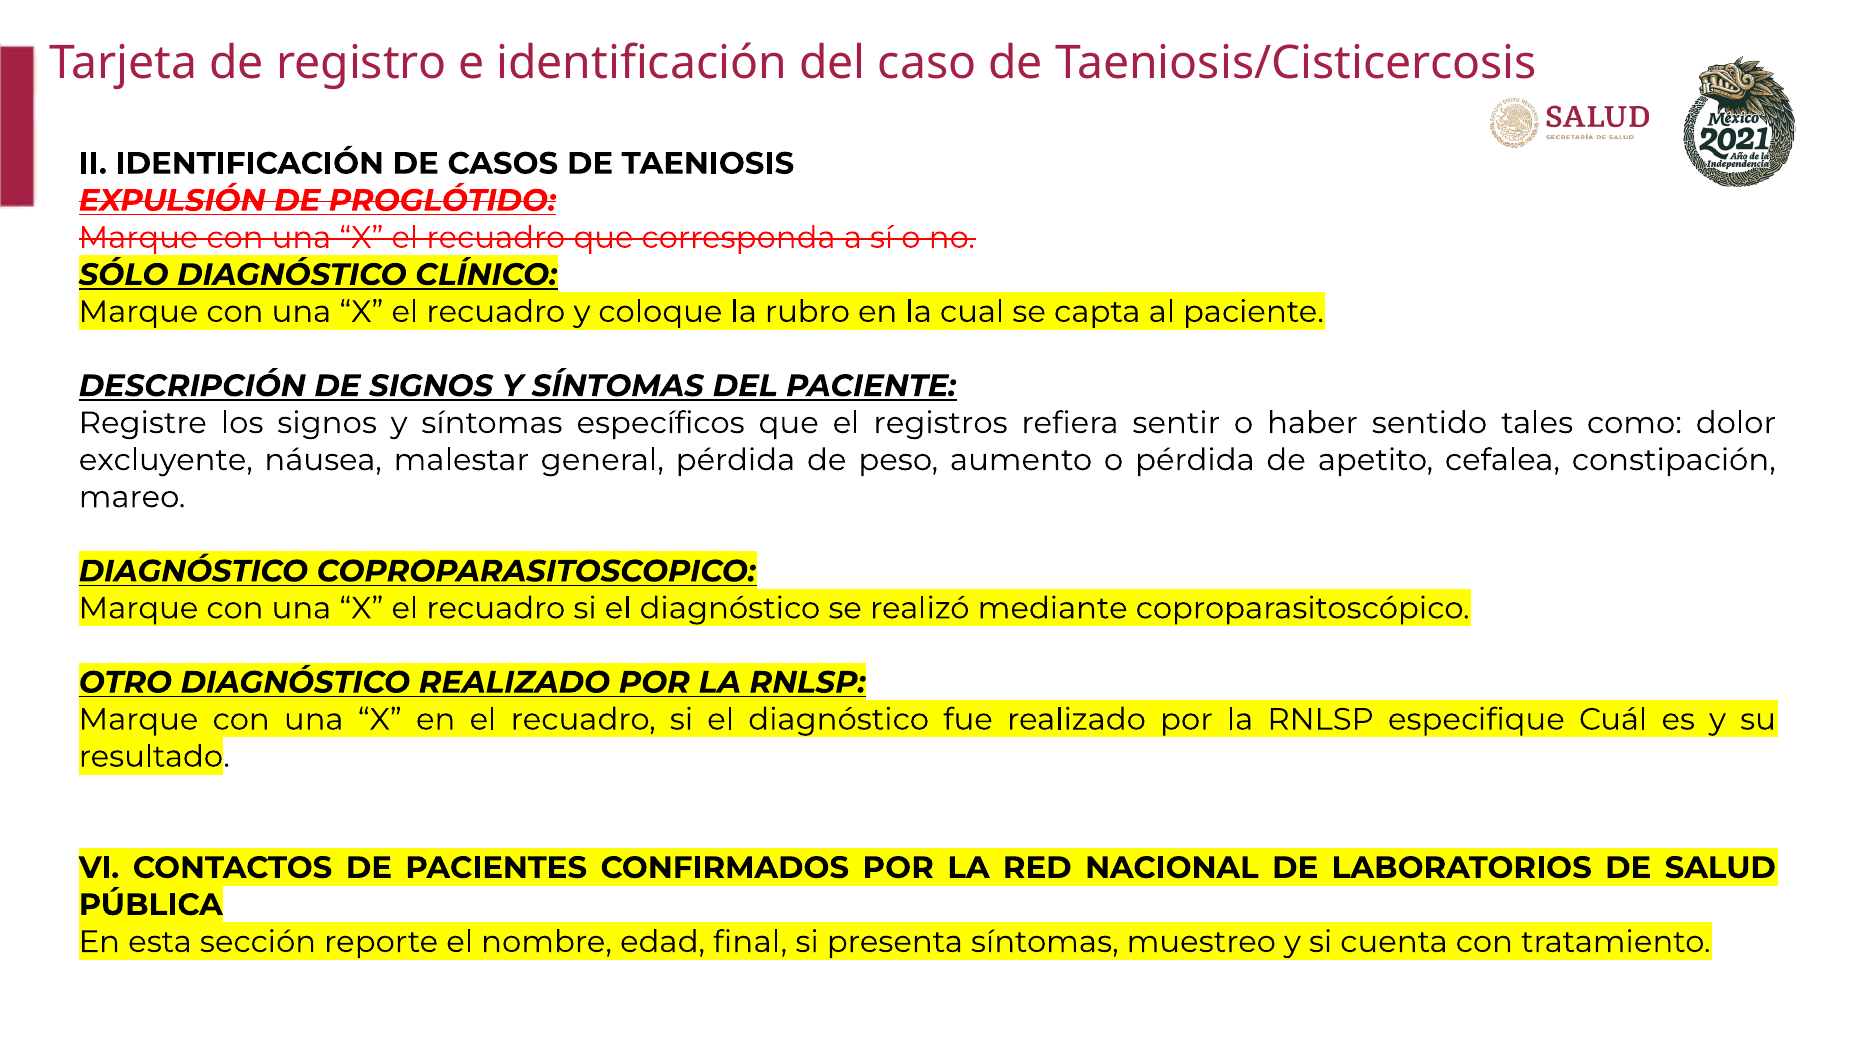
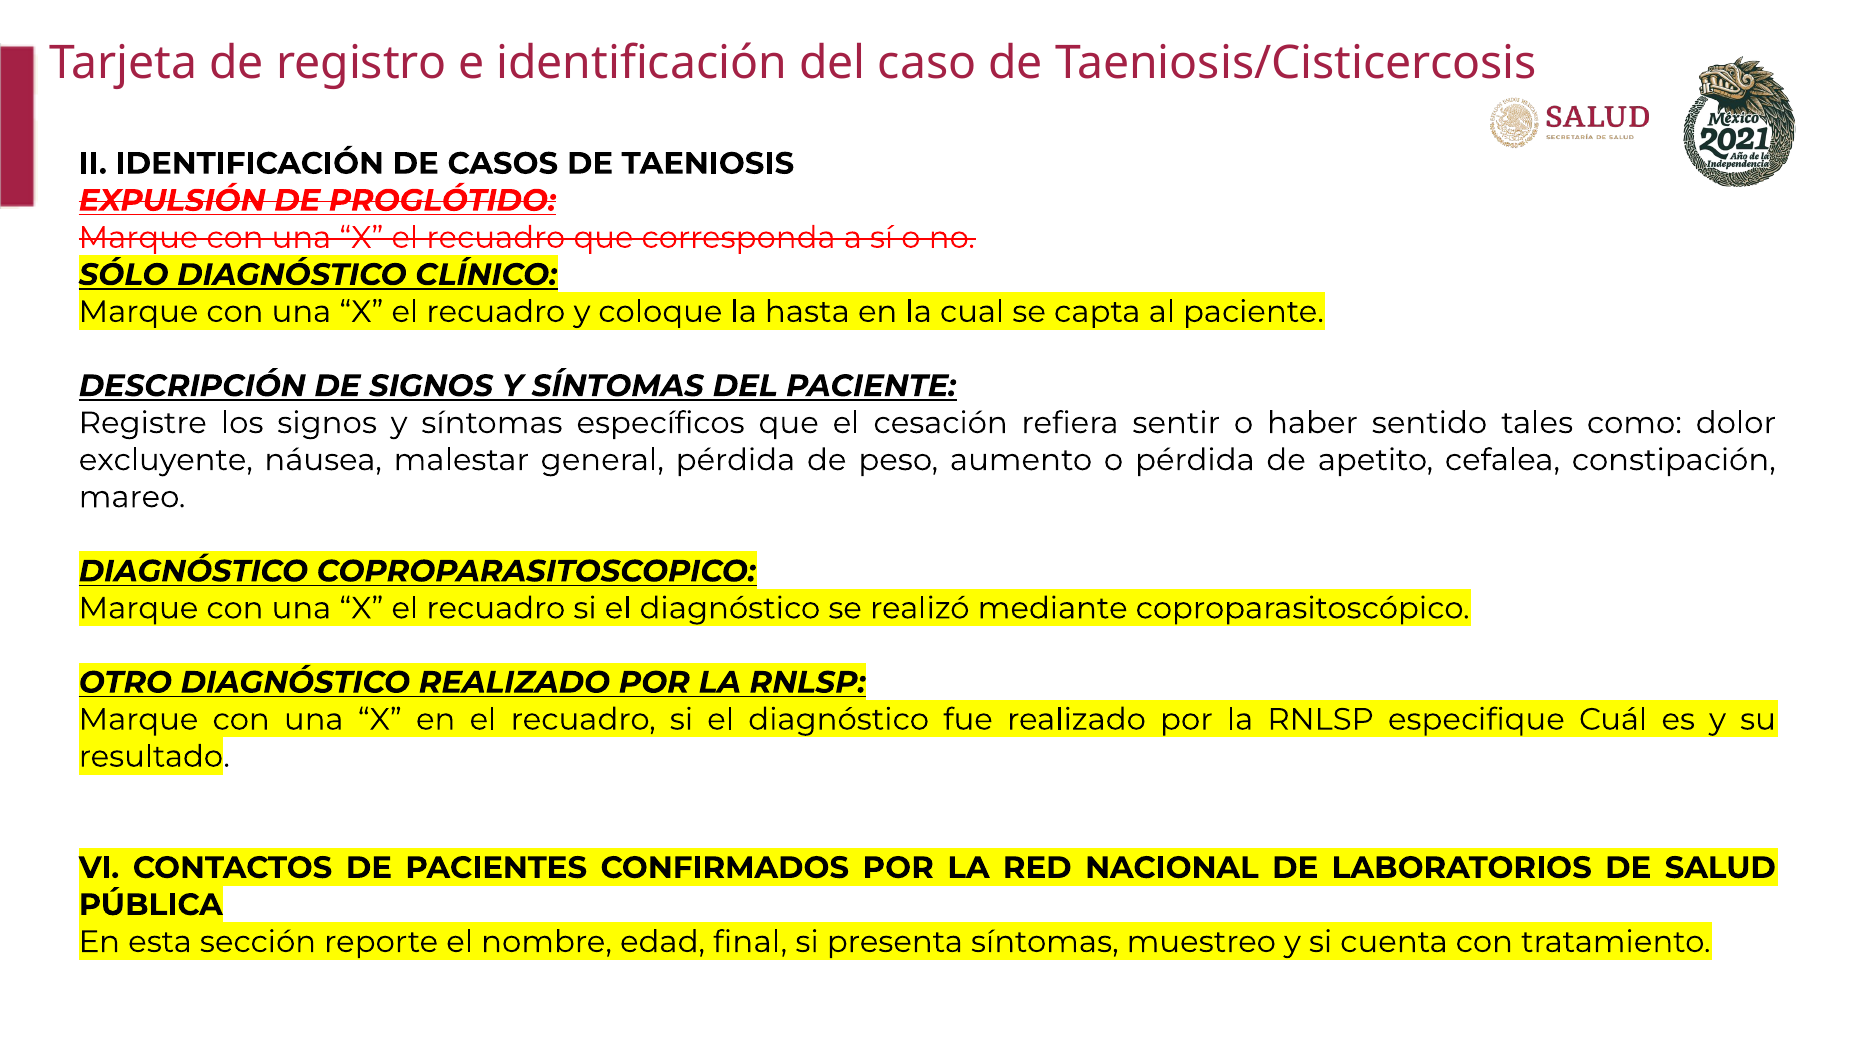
rubro: rubro -> hasta
registros: registros -> cesación
